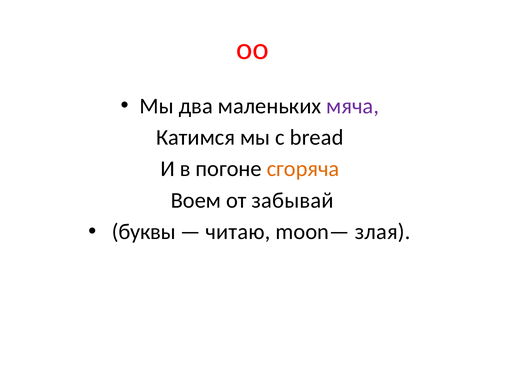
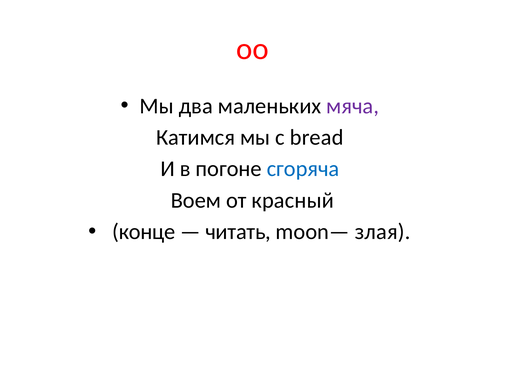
сгоряча colour: orange -> blue
забывай: забывай -> красный
буквы: буквы -> конце
читаю: читаю -> читать
